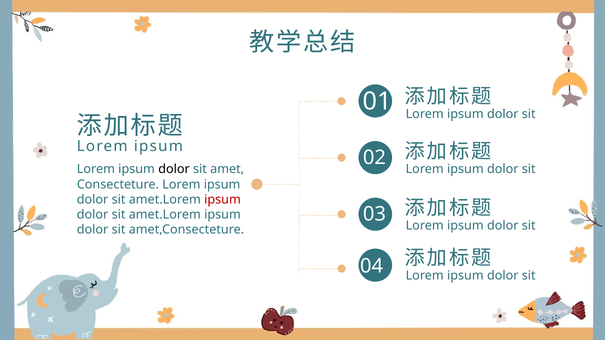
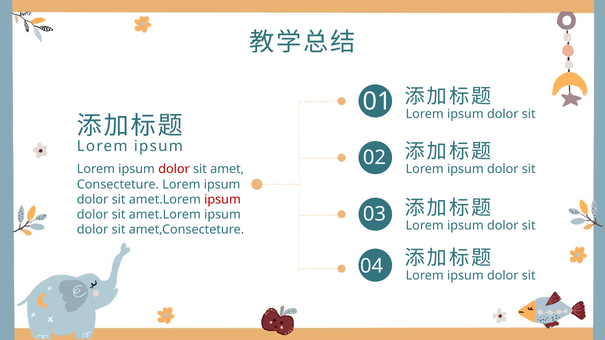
dolor at (174, 169) colour: black -> red
